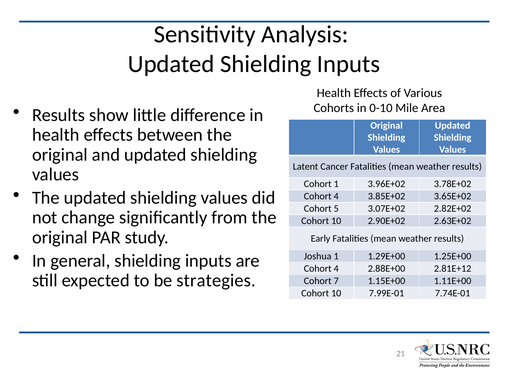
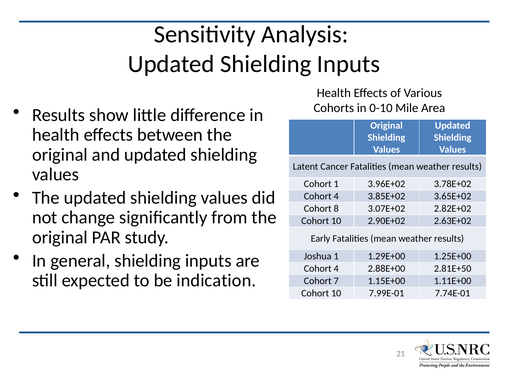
5: 5 -> 8
2.81E+12: 2.81E+12 -> 2.81E+50
strategies: strategies -> indication
